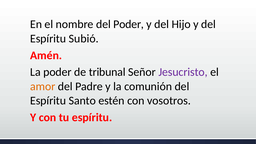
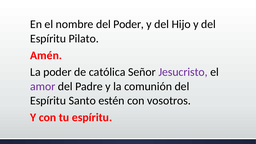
Subió: Subió -> Pilato
tribunal: tribunal -> católica
amor colour: orange -> purple
